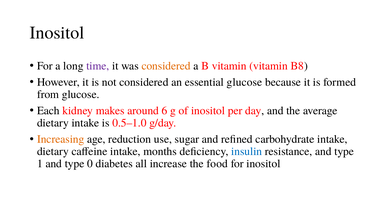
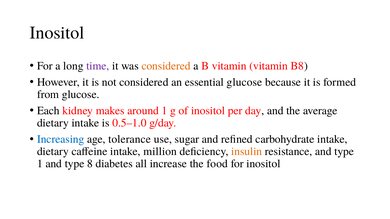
around 6: 6 -> 1
Increasing colour: orange -> blue
reduction: reduction -> tolerance
months: months -> million
insulin colour: blue -> orange
0: 0 -> 8
